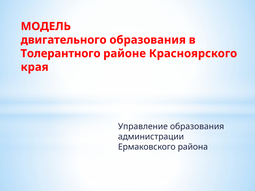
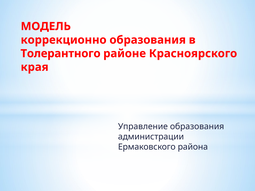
двигательного: двигательного -> коррекционно
